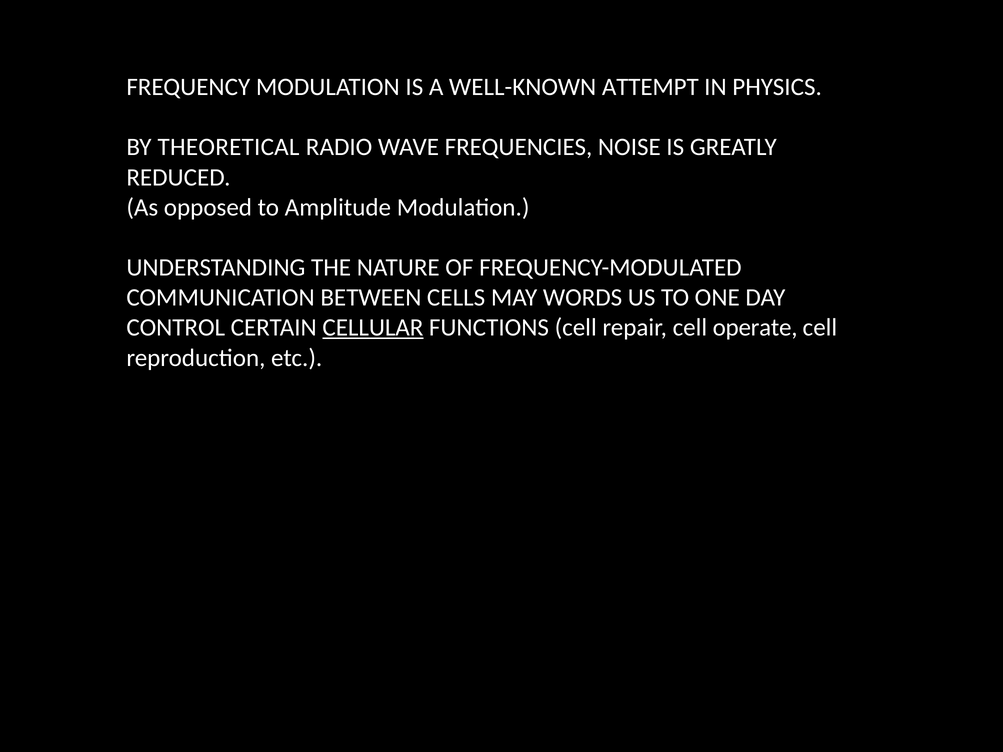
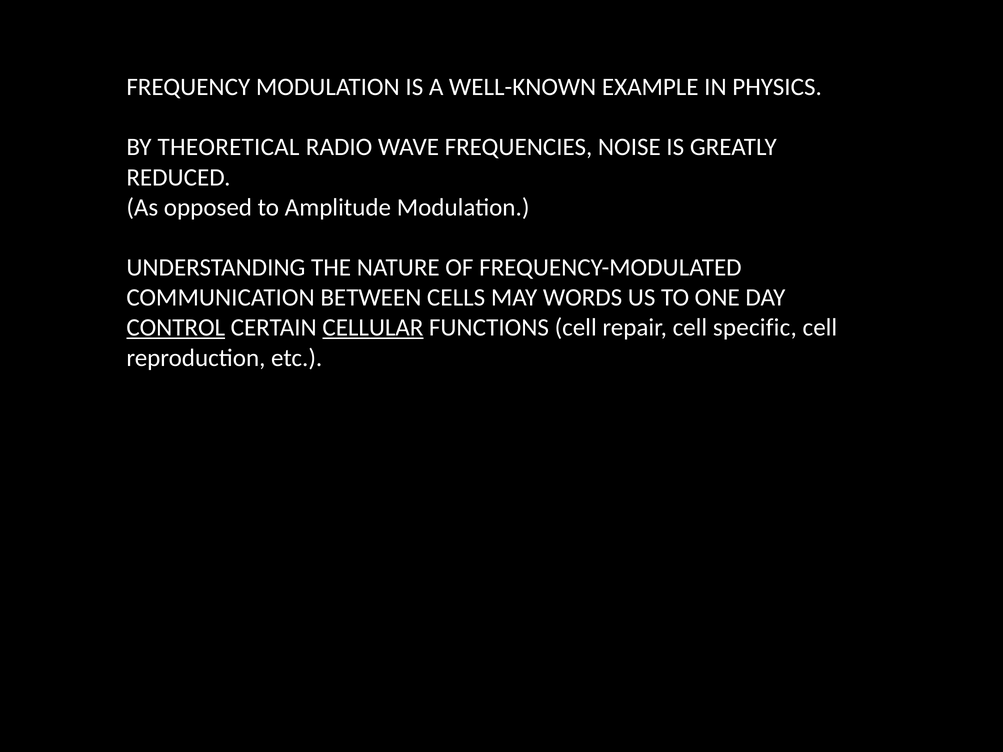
ATTEMPT: ATTEMPT -> EXAMPLE
CONTROL underline: none -> present
operate: operate -> specific
